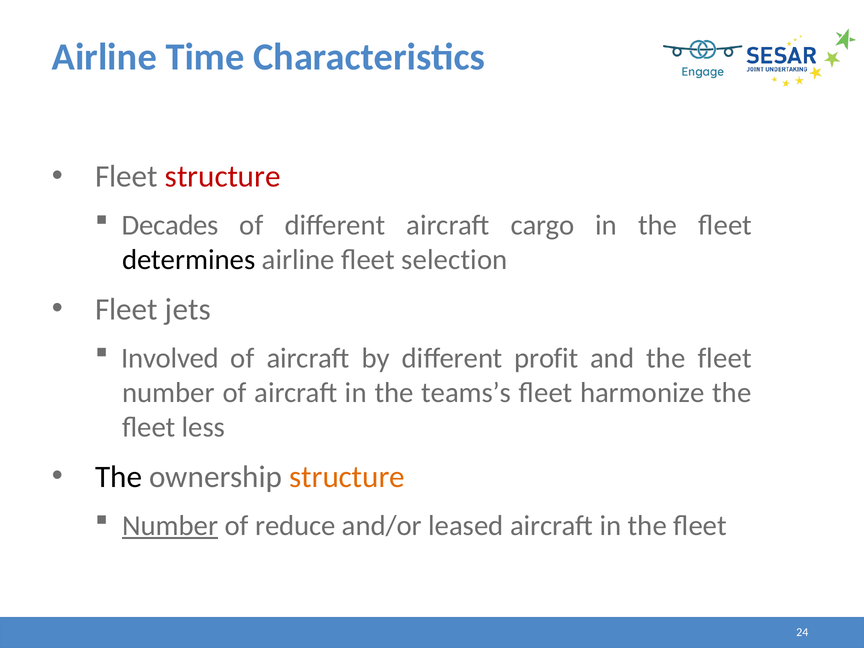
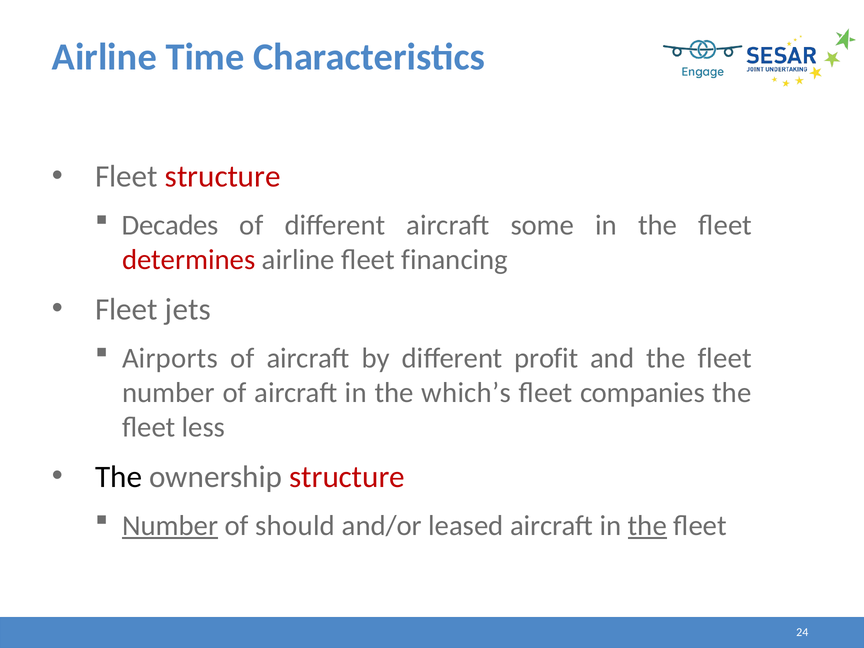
cargo: cargo -> some
determines colour: black -> red
selection: selection -> financing
Involved: Involved -> Airports
teams’s: teams’s -> which’s
harmonize: harmonize -> companies
structure at (347, 477) colour: orange -> red
reduce: reduce -> should
the at (647, 526) underline: none -> present
